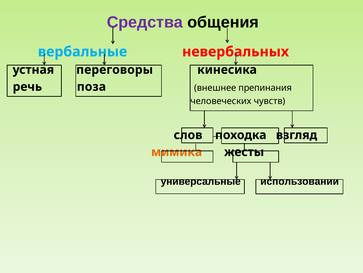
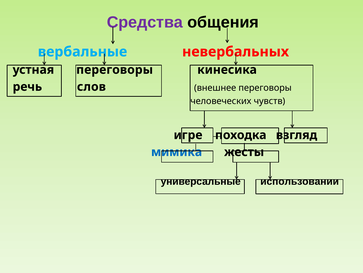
поза: поза -> слов
внешнее препинания: препинания -> переговоры
слов: слов -> игре
мимика colour: orange -> blue
